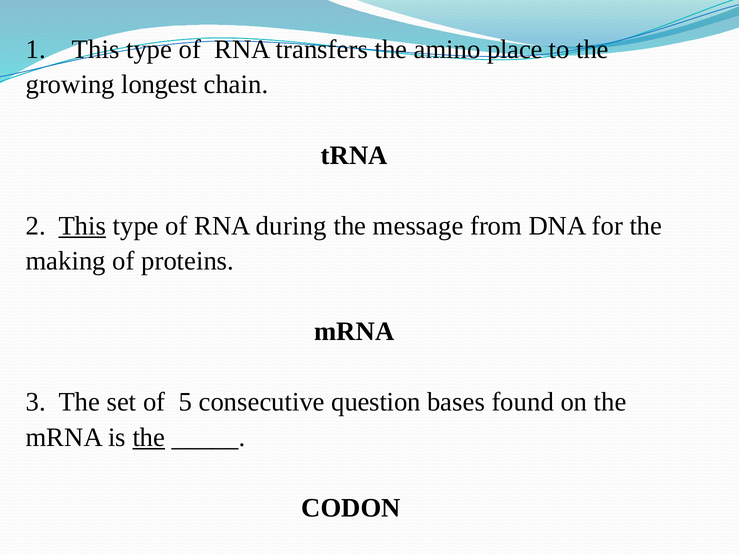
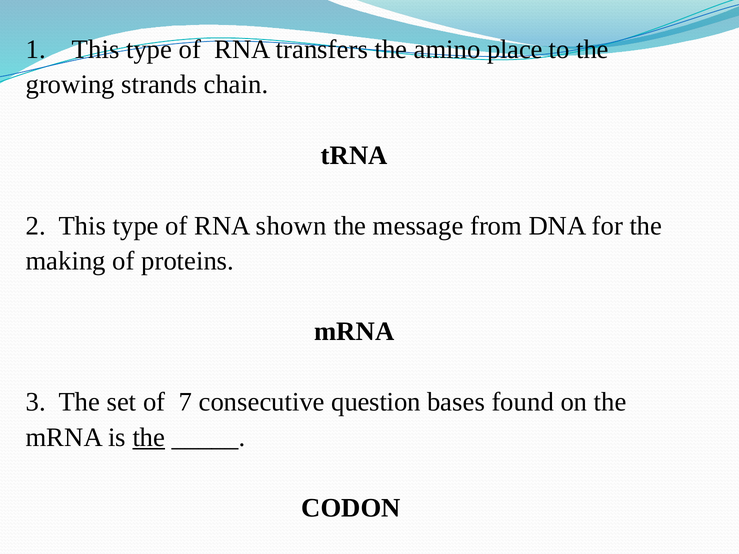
longest: longest -> strands
This at (82, 226) underline: present -> none
during: during -> shown
5: 5 -> 7
